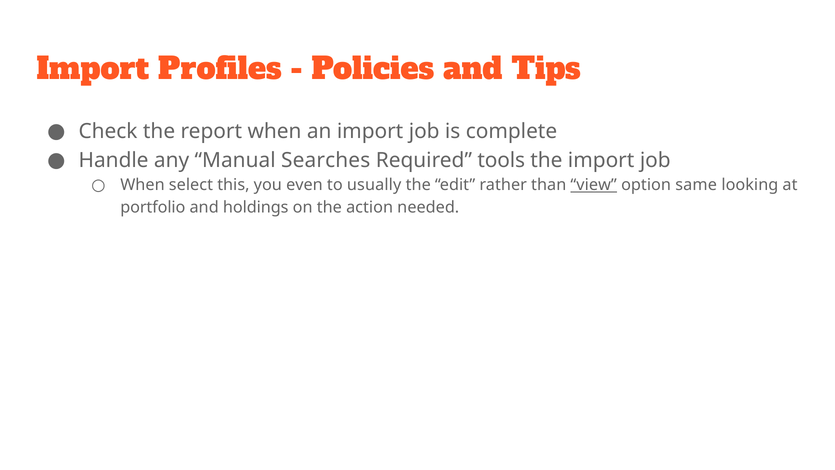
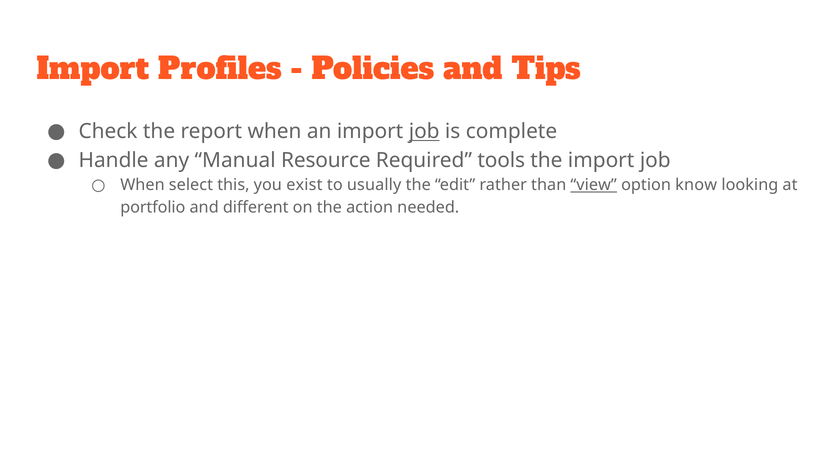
job at (424, 131) underline: none -> present
Searches: Searches -> Resource
even: even -> exist
same: same -> know
holdings: holdings -> different
